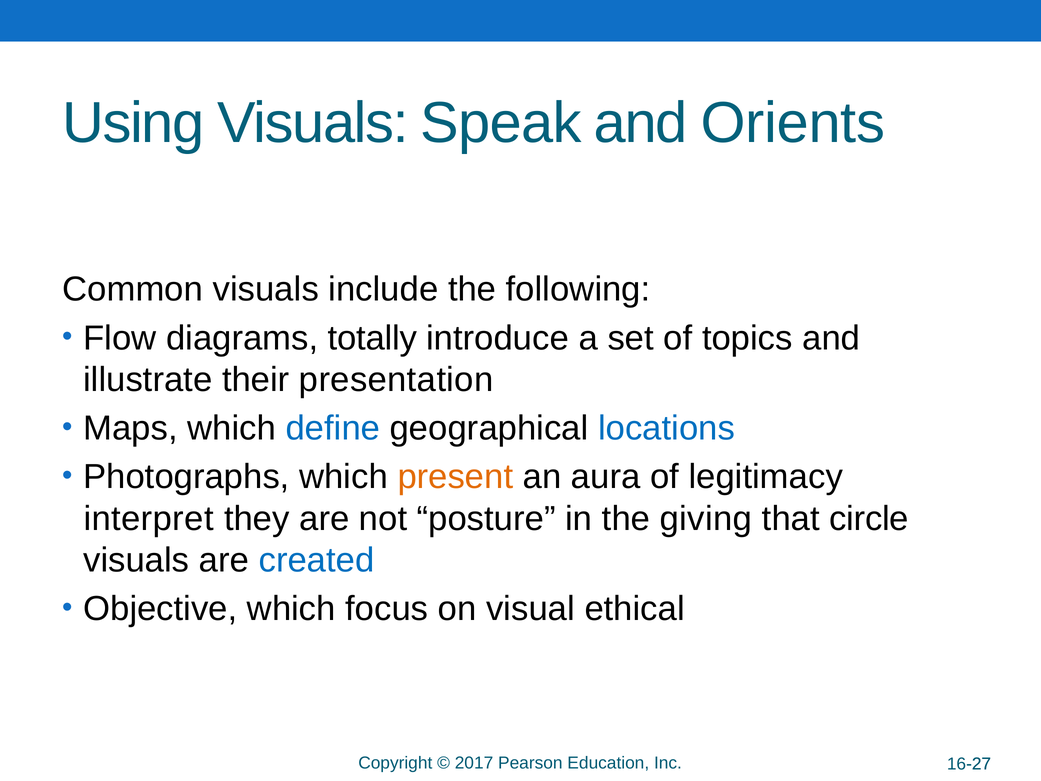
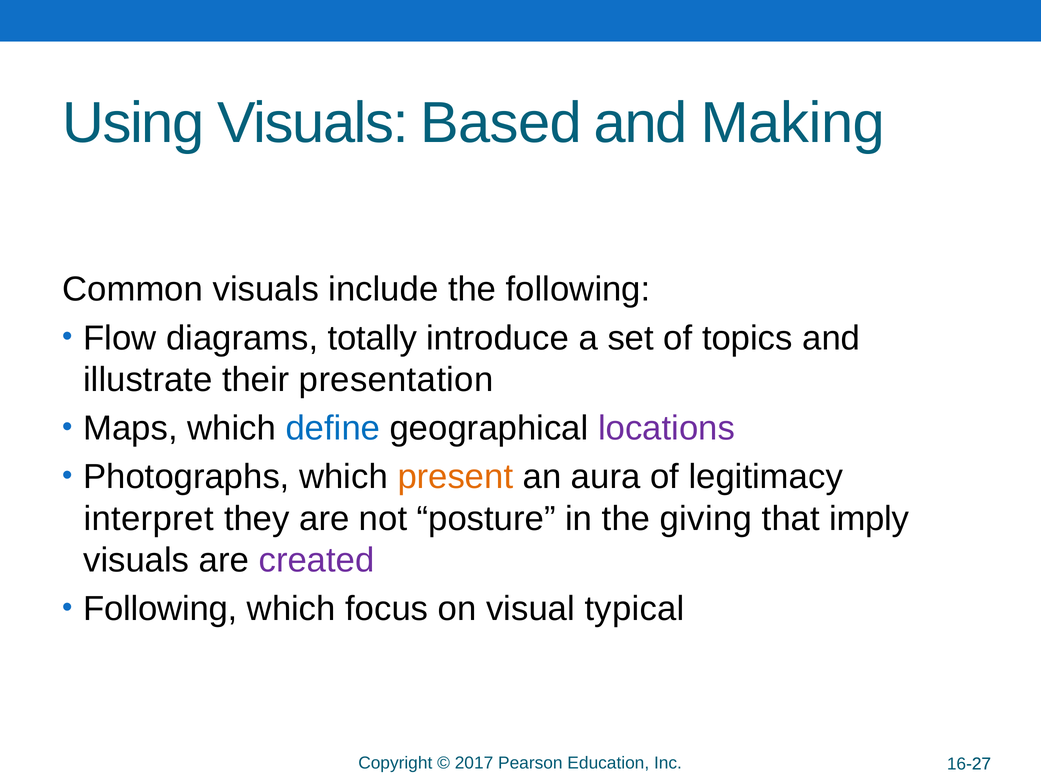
Speak: Speak -> Based
Orients: Orients -> Making
locations colour: blue -> purple
circle: circle -> imply
created colour: blue -> purple
Objective at (160, 609): Objective -> Following
ethical: ethical -> typical
